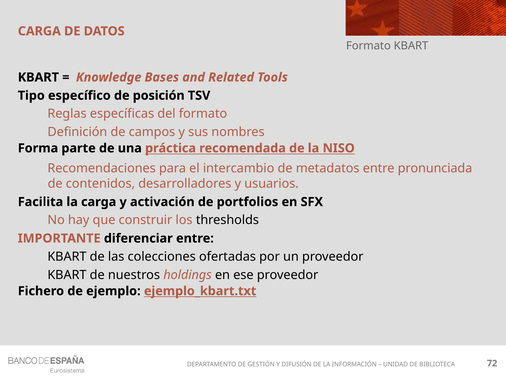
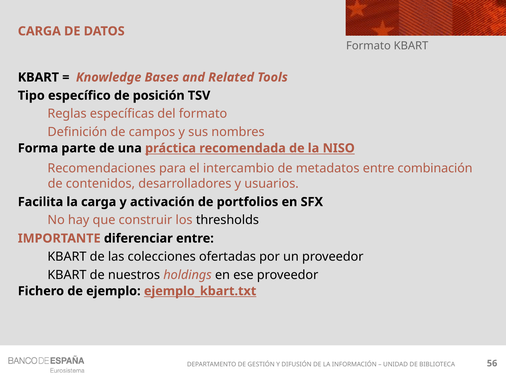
pronunciada: pronunciada -> combinación
72: 72 -> 56
